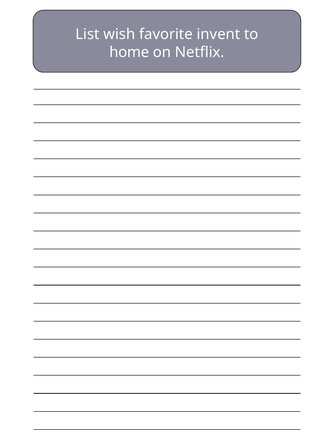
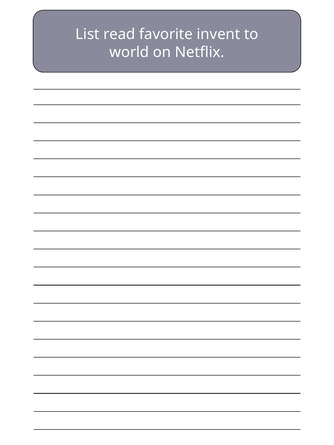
wish: wish -> read
home: home -> world
